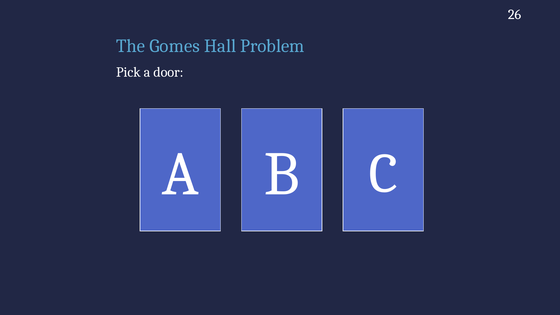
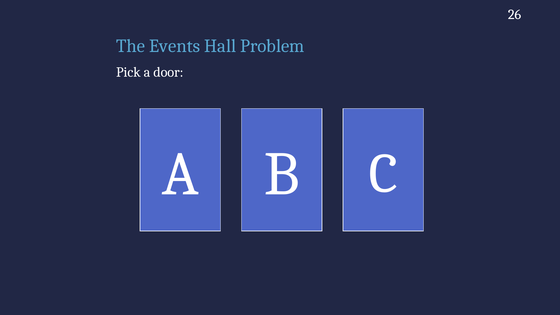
Gomes: Gomes -> Events
